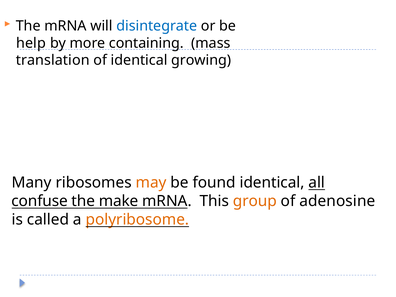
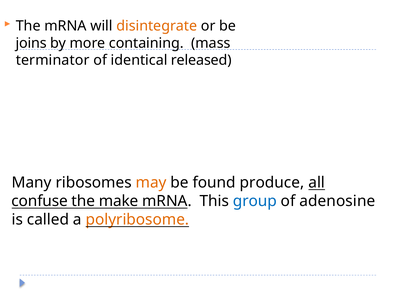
disintegrate colour: blue -> orange
help: help -> joins
translation: translation -> terminator
growing: growing -> released
found identical: identical -> produce
group colour: orange -> blue
